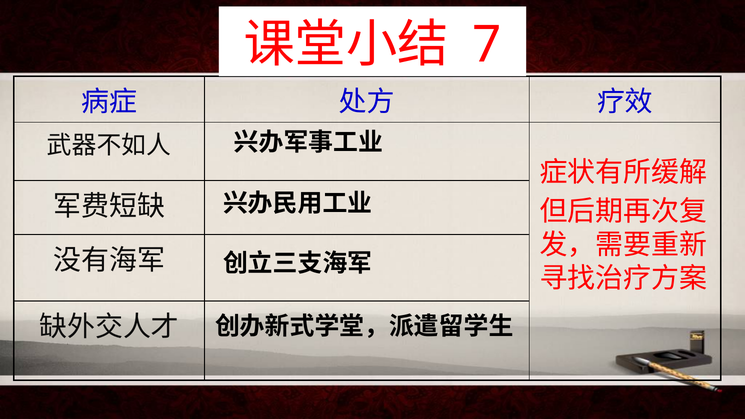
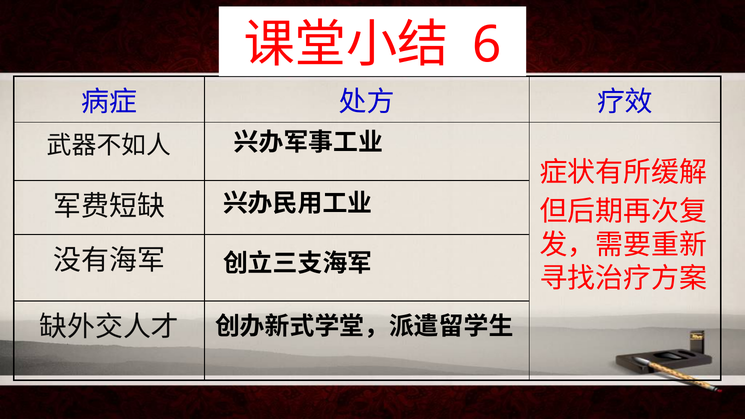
7: 7 -> 6
